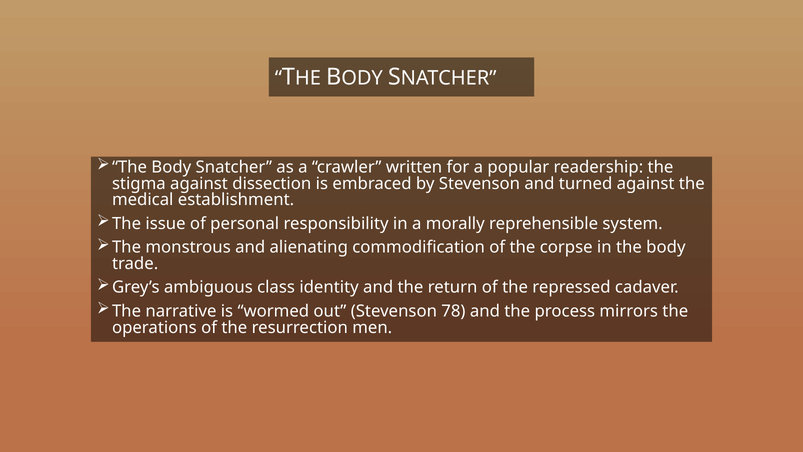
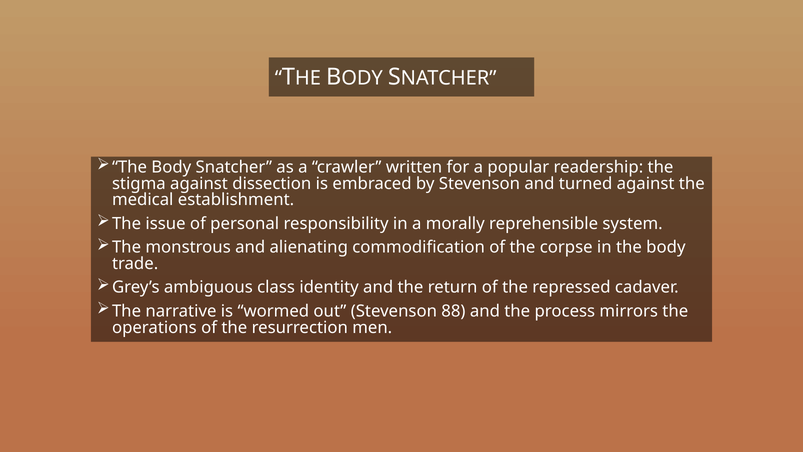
78: 78 -> 88
